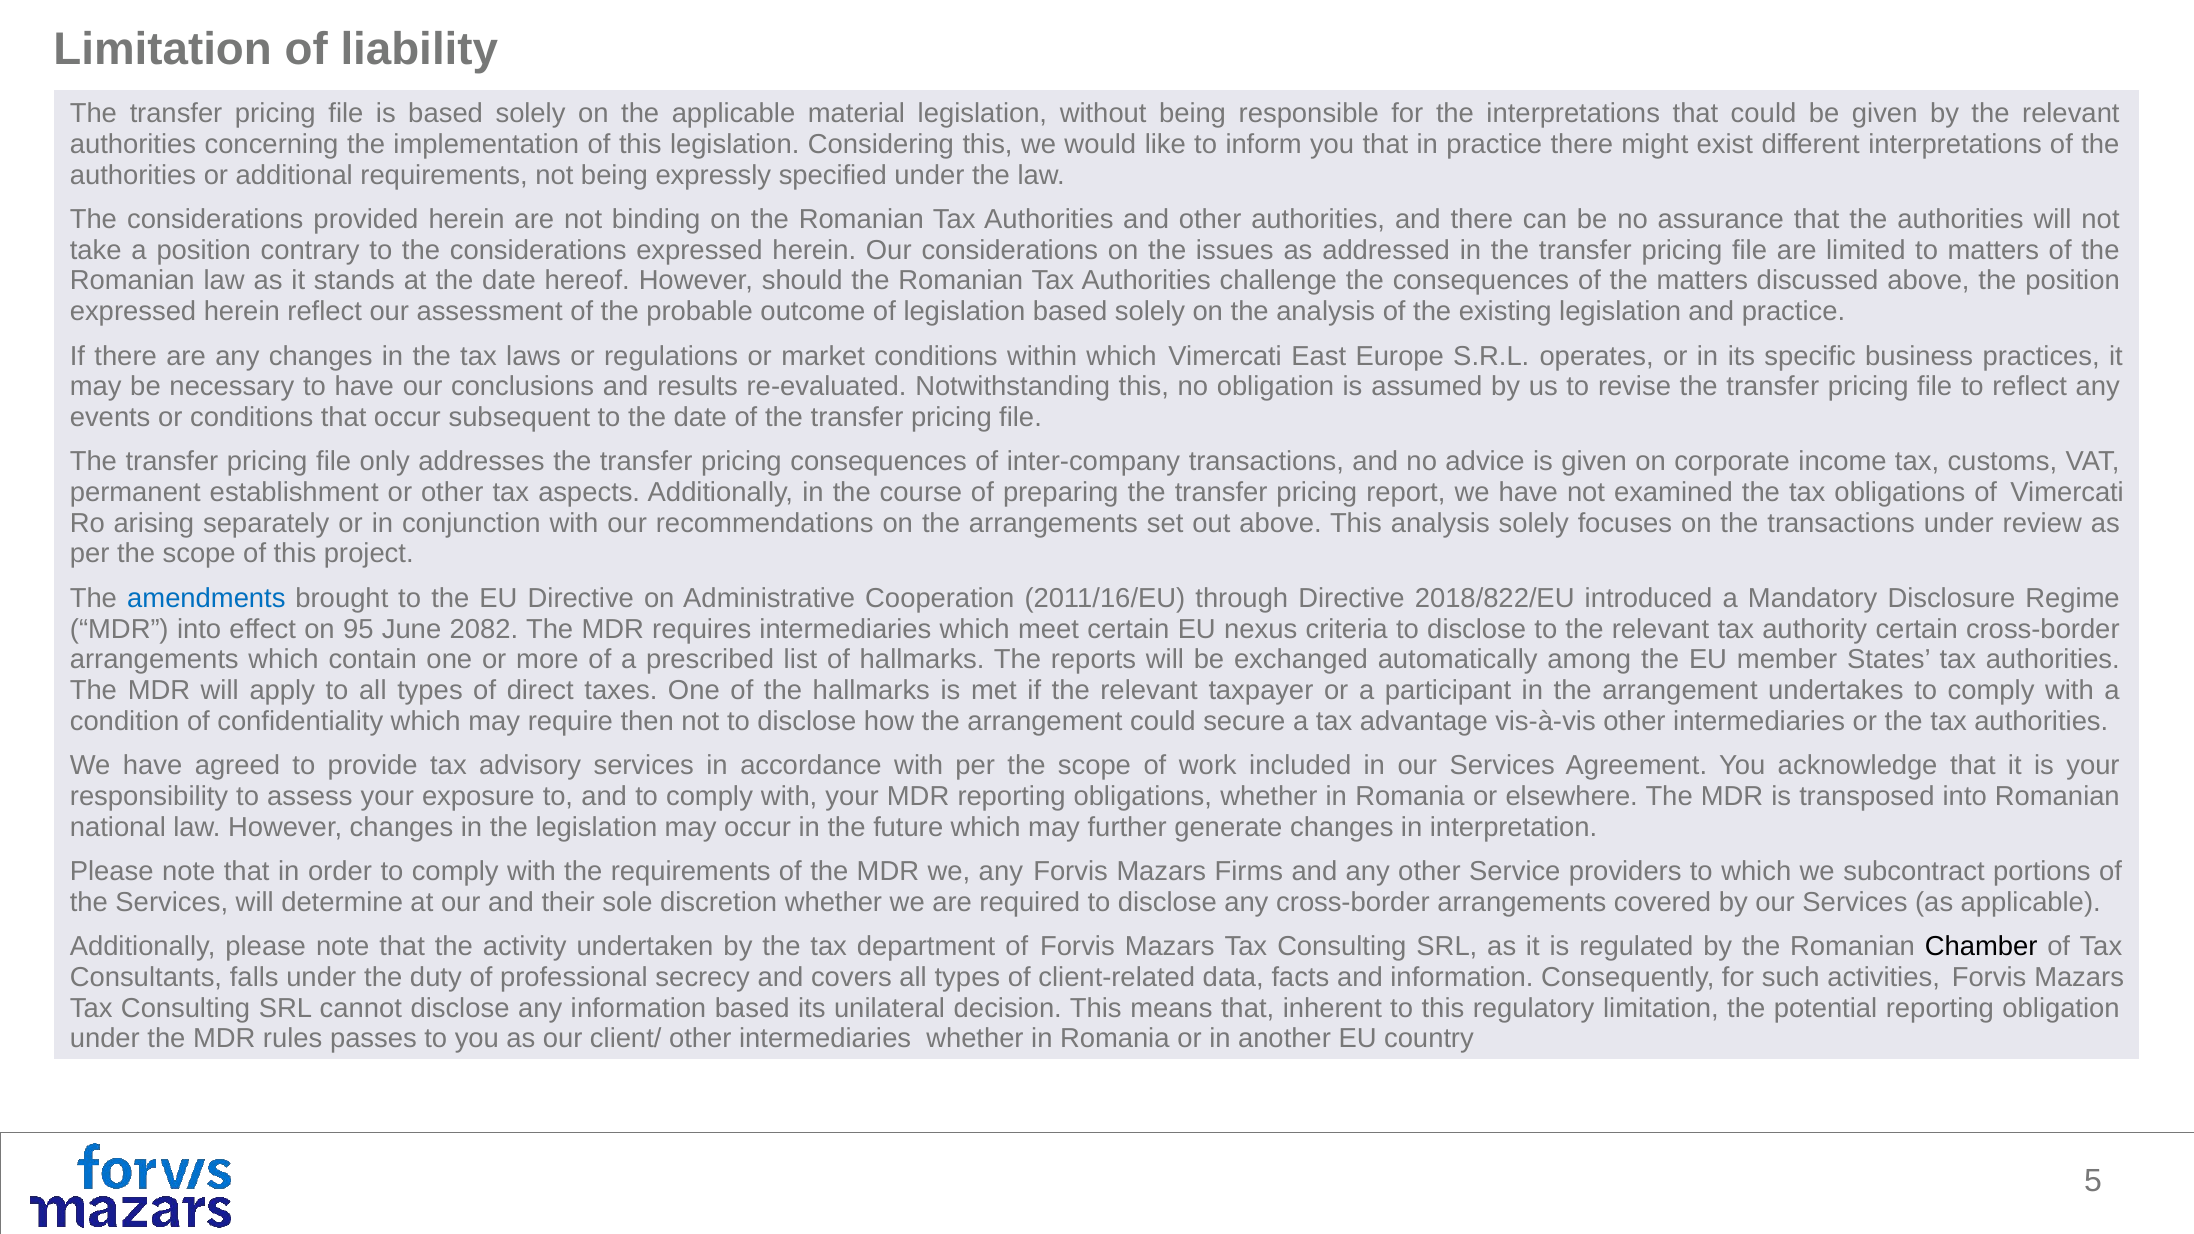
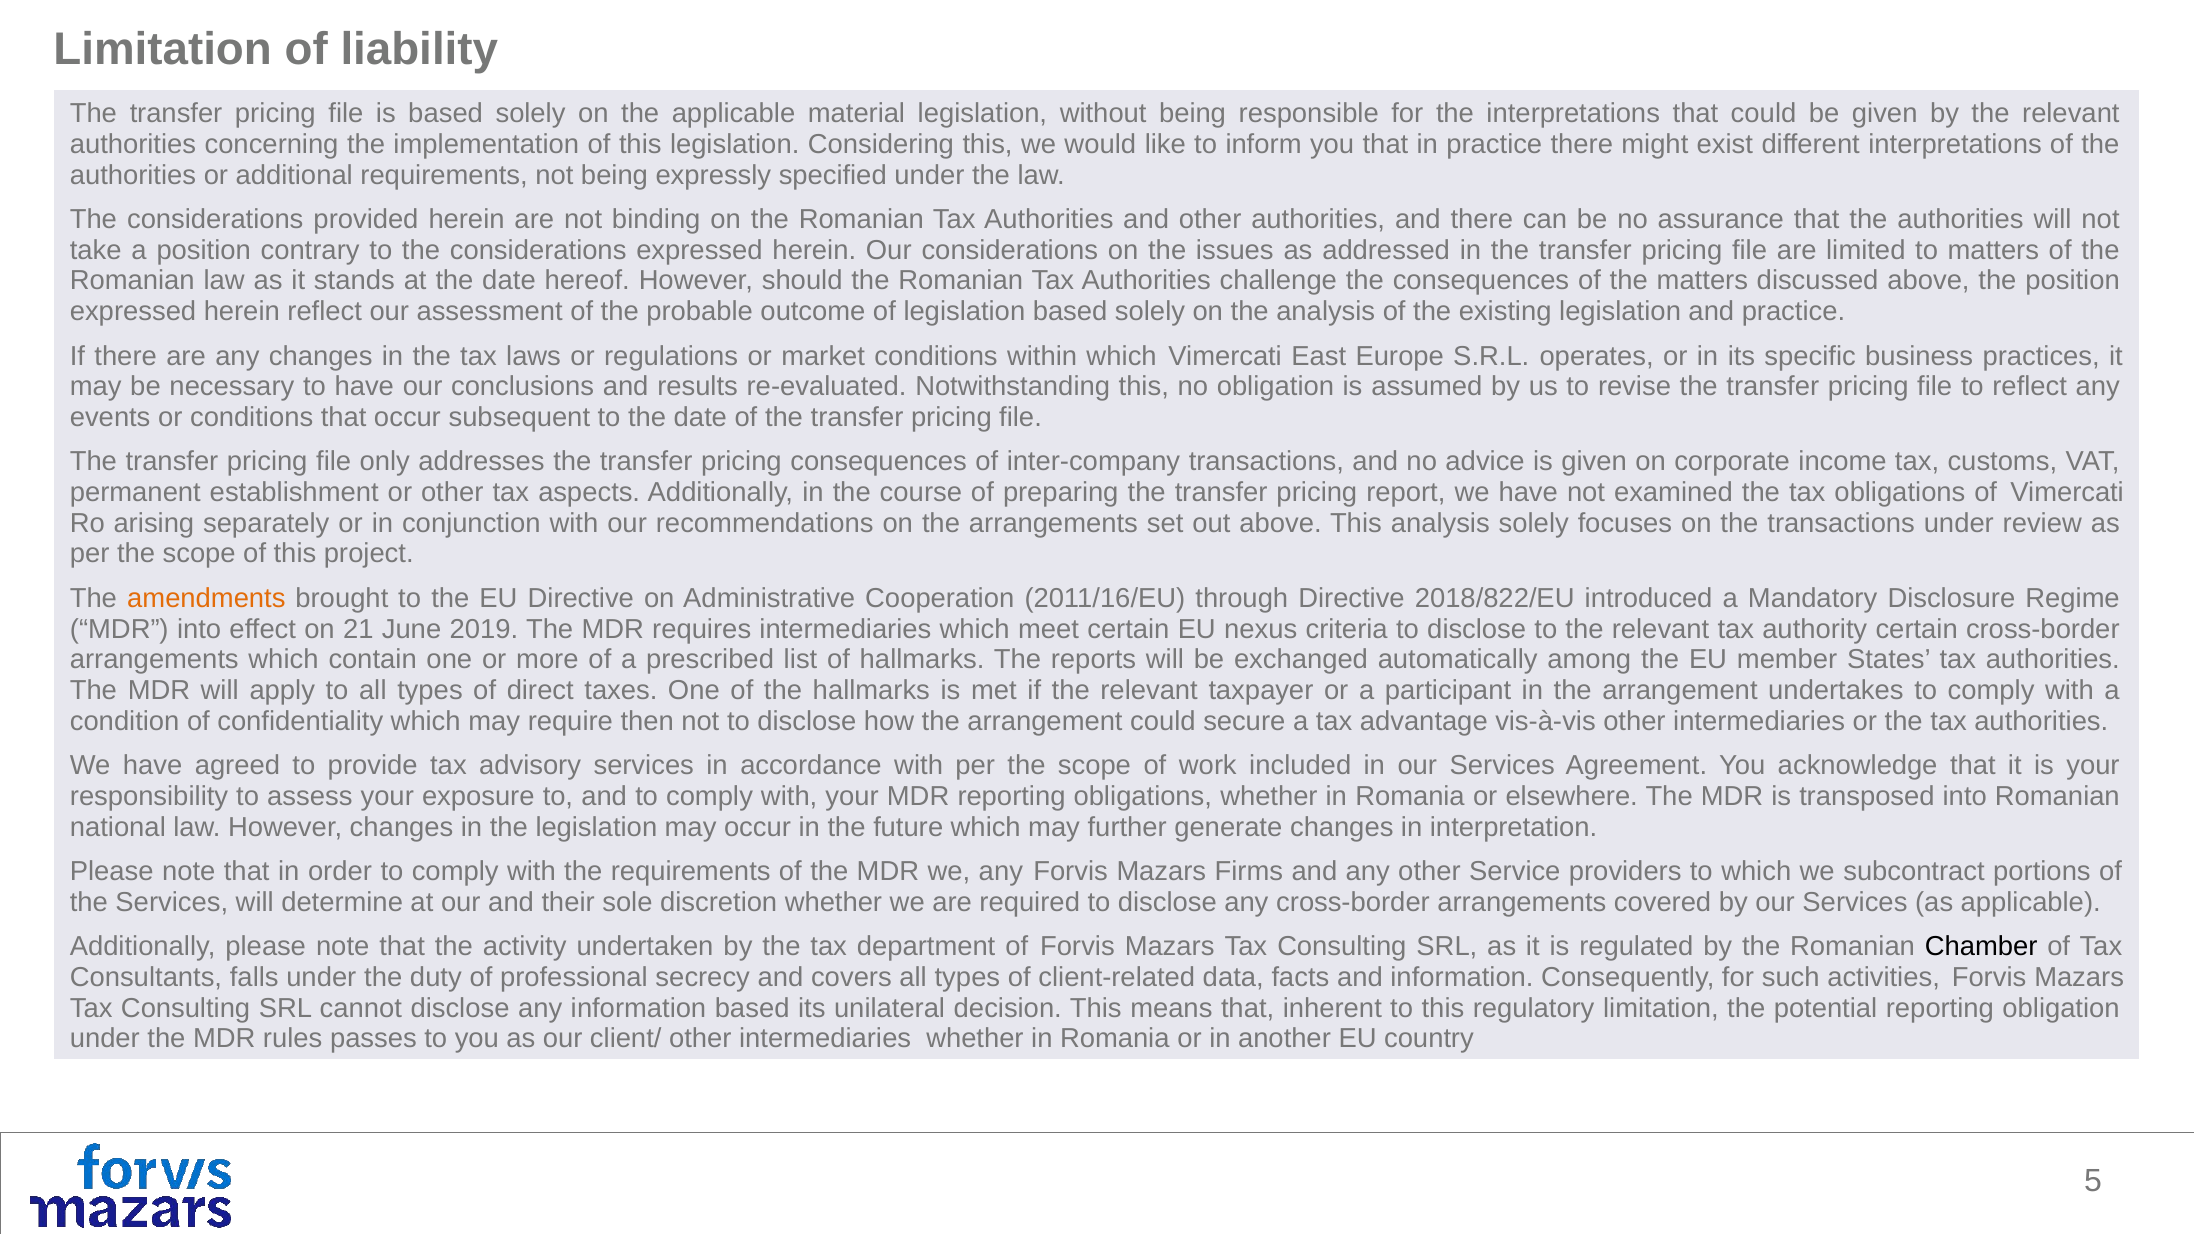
amendments colour: blue -> orange
95: 95 -> 21
2082: 2082 -> 2019
